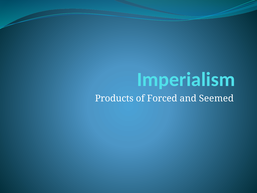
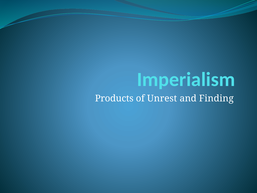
Forced: Forced -> Unrest
Seemed: Seemed -> Finding
